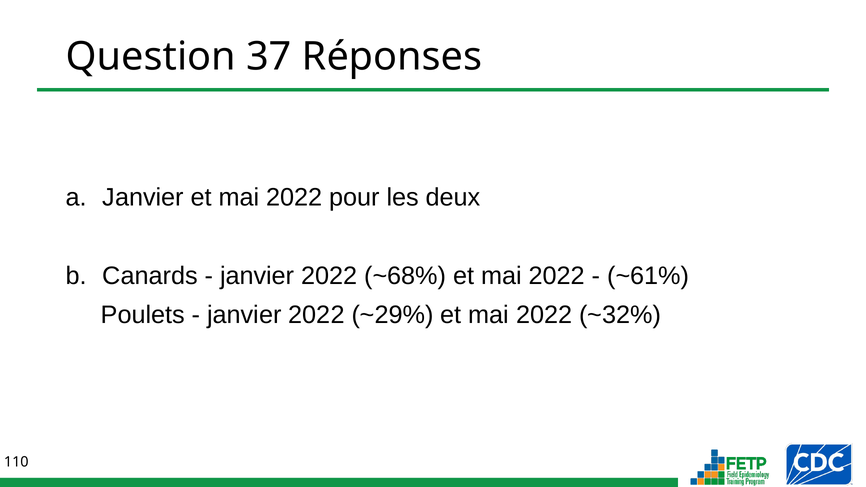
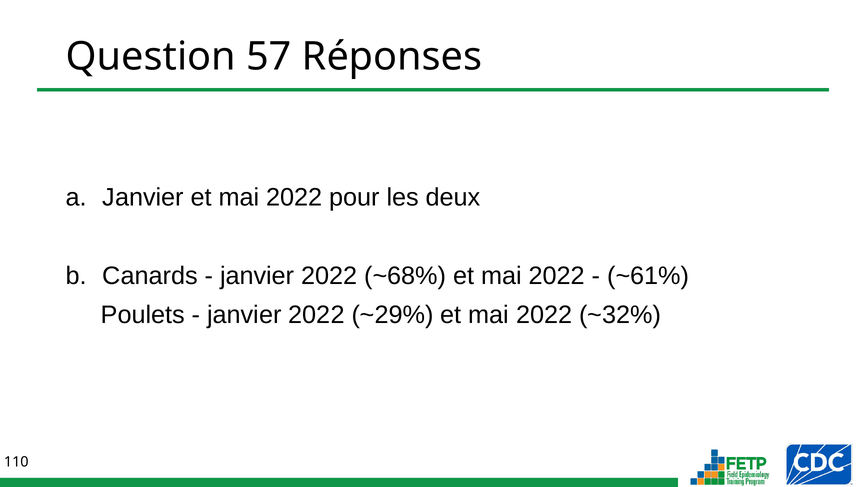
37: 37 -> 57
